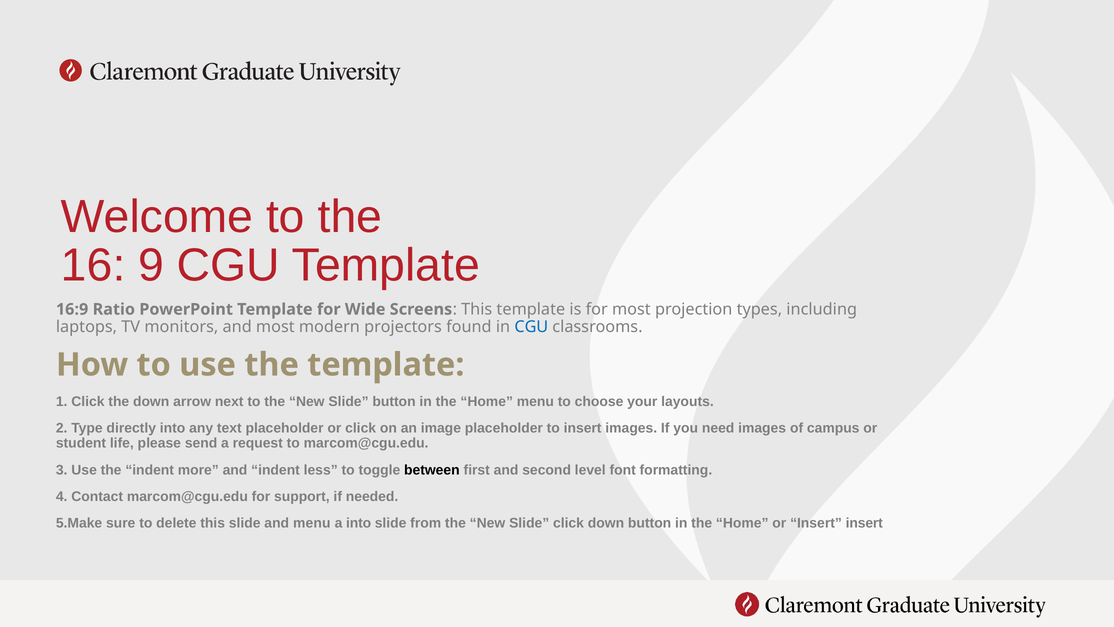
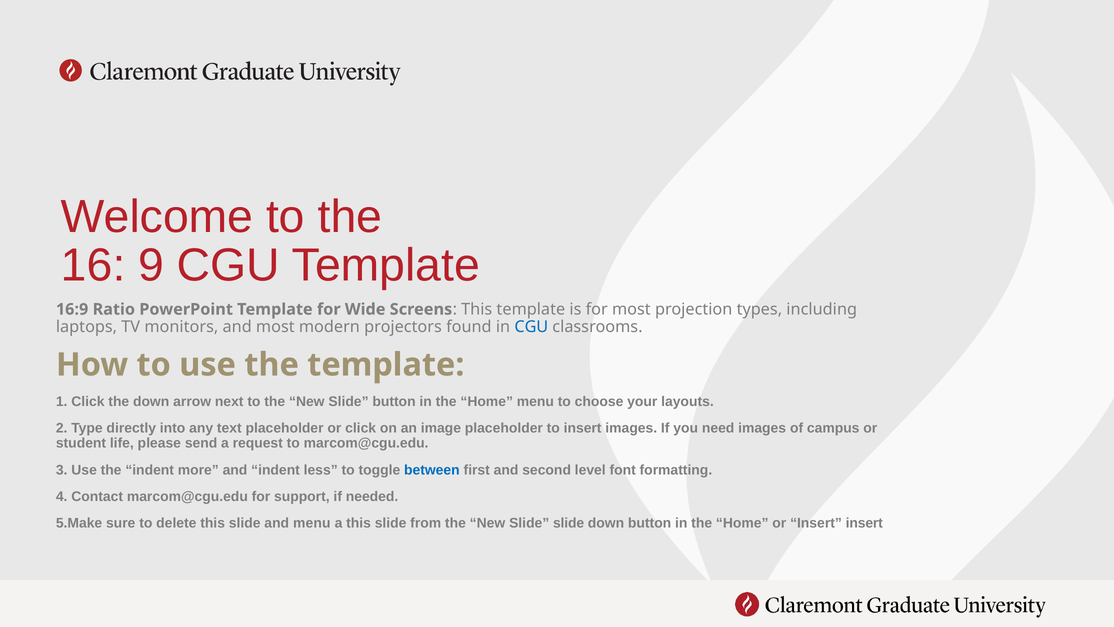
between colour: black -> blue
a into: into -> this
Slide click: click -> slide
